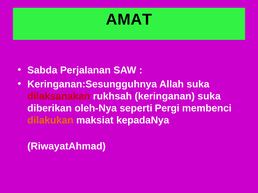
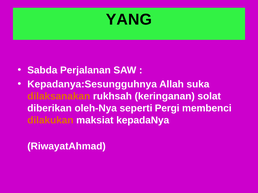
AMAT: AMAT -> YANG
Keringanan:Sesungguhnya: Keringanan:Sesungguhnya -> Kepadanya:Sesungguhnya
dilaksanakan colour: red -> orange
keringanan suka: suka -> solat
